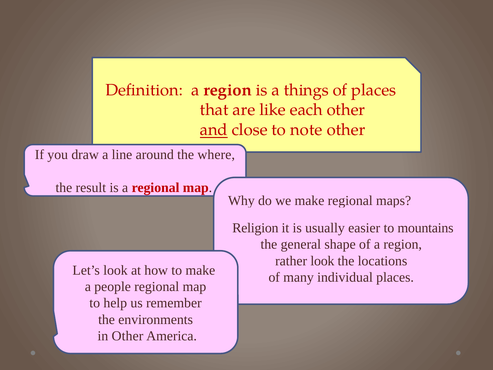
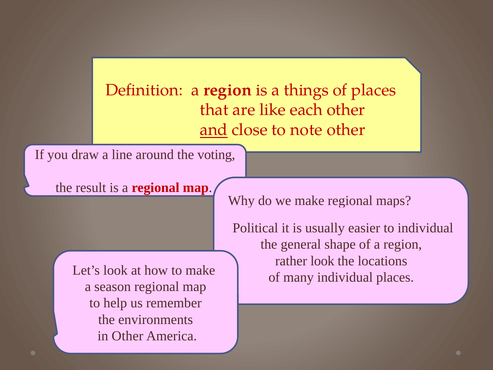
where: where -> voting
Religion: Religion -> Political
to mountains: mountains -> individual
people: people -> season
